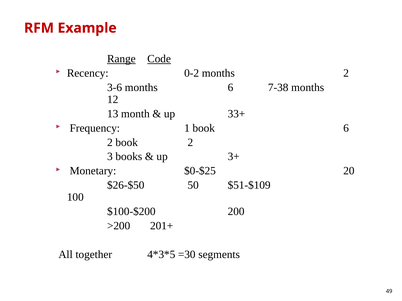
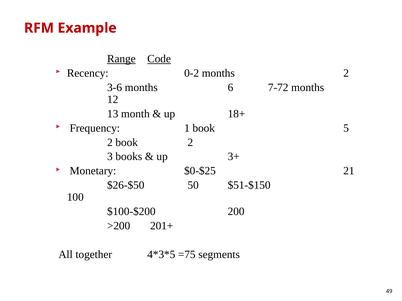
7-38: 7-38 -> 7-72
33+: 33+ -> 18+
book 6: 6 -> 5
20: 20 -> 21
$51-$109: $51-$109 -> $51-$150
=30: =30 -> =75
